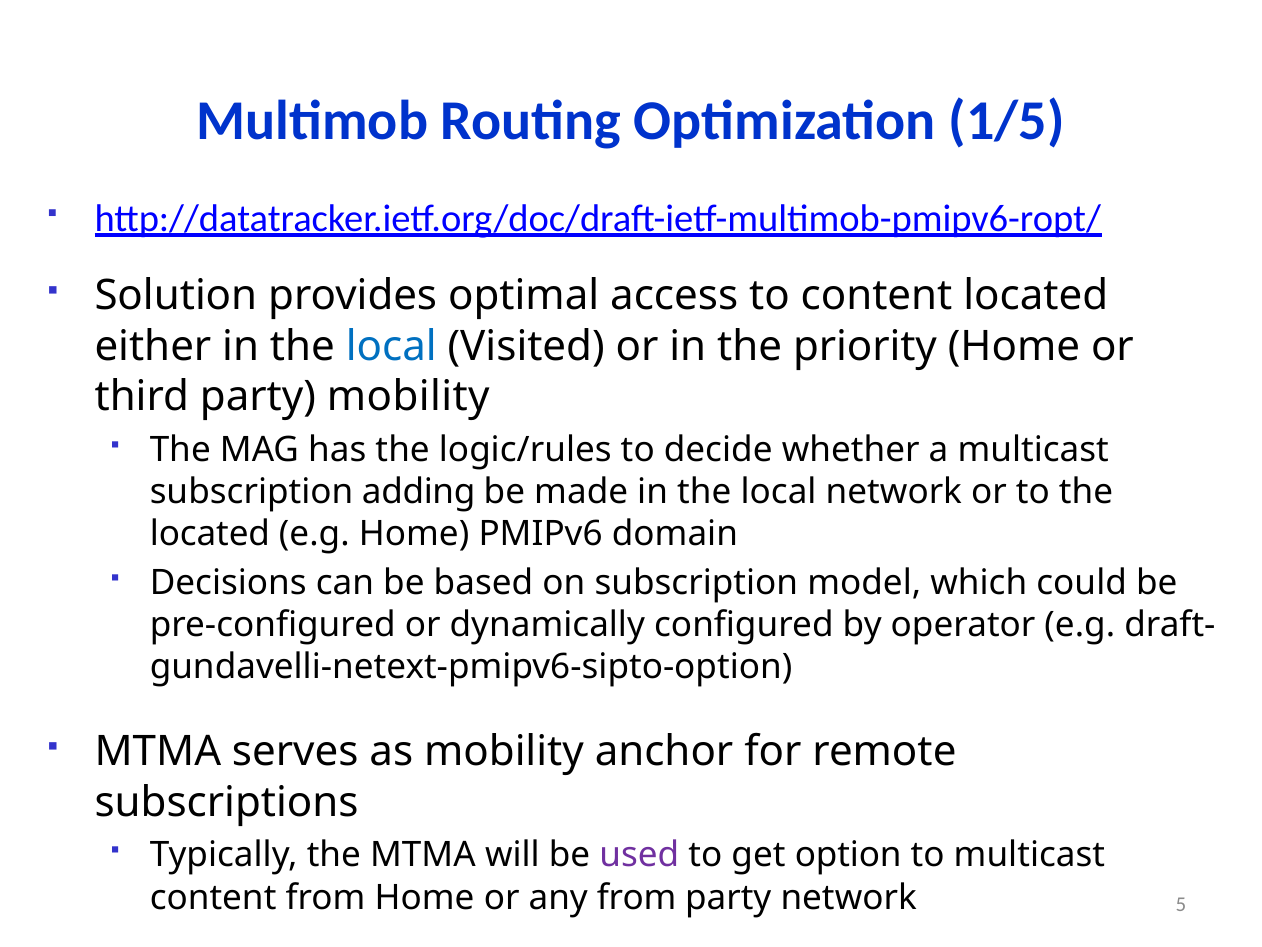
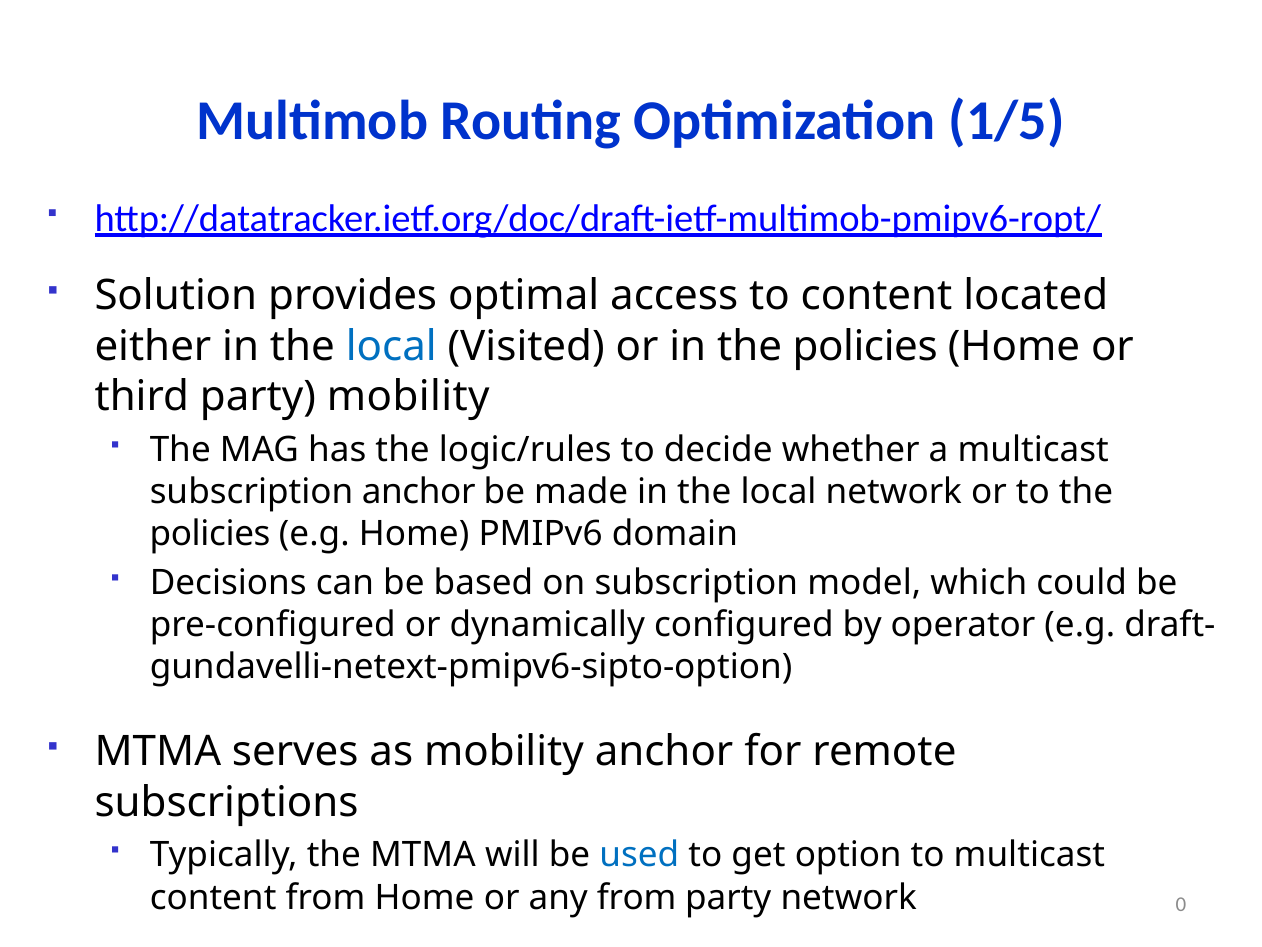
in the priority: priority -> policies
subscription adding: adding -> anchor
located at (210, 534): located -> policies
used colour: purple -> blue
5: 5 -> 0
